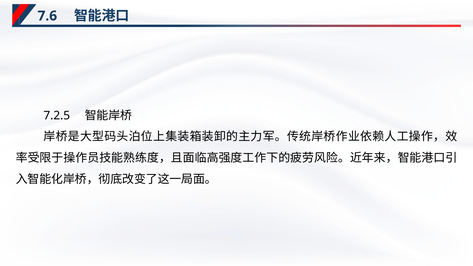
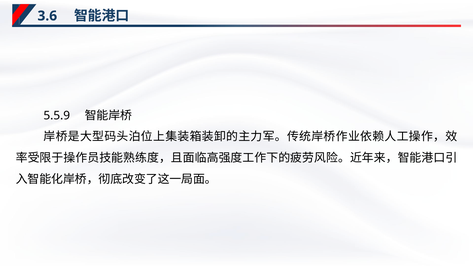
7.6: 7.6 -> 3.6
7.2.5: 7.2.5 -> 5.5.9
